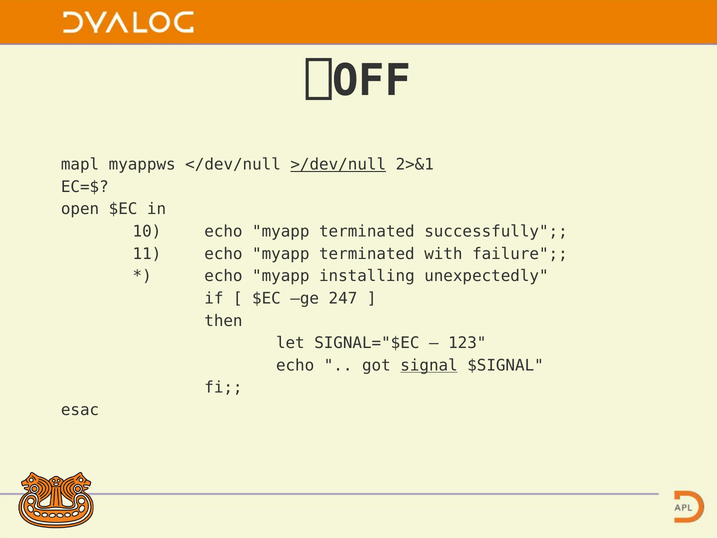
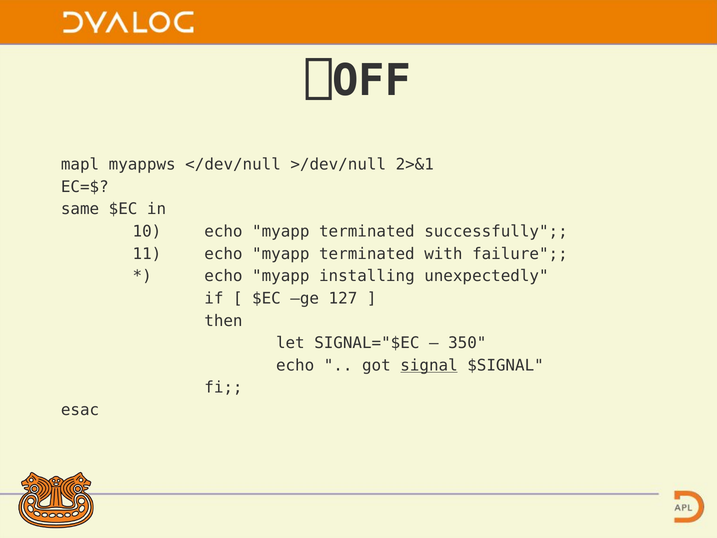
>/dev/null underline: present -> none
open: open -> same
247: 247 -> 127
123: 123 -> 350
